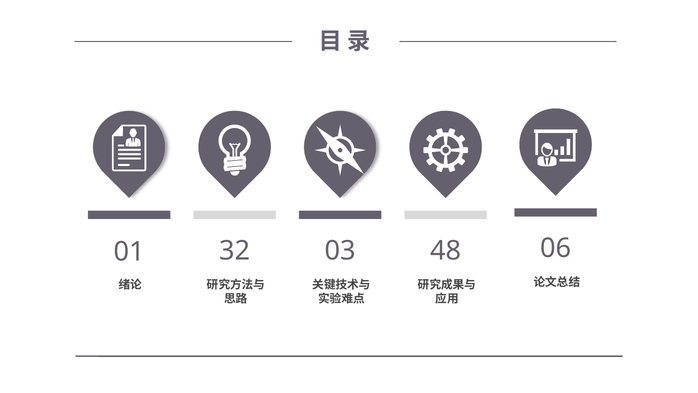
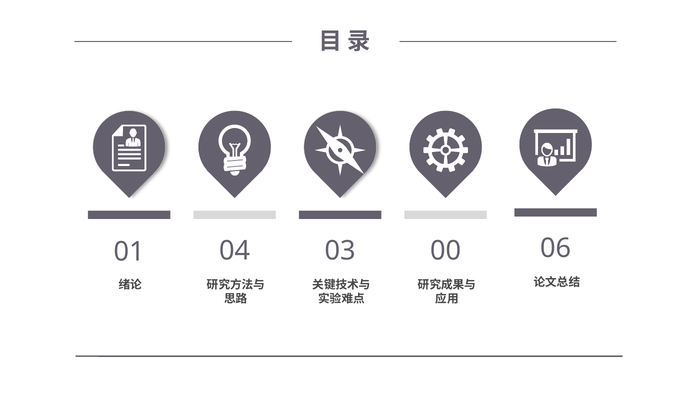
32: 32 -> 04
48: 48 -> 00
